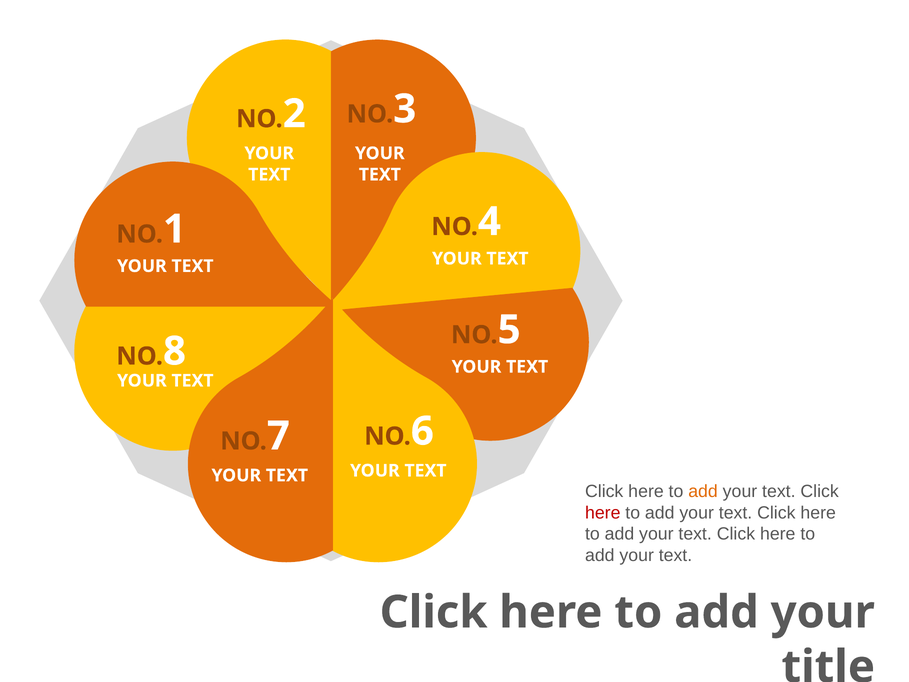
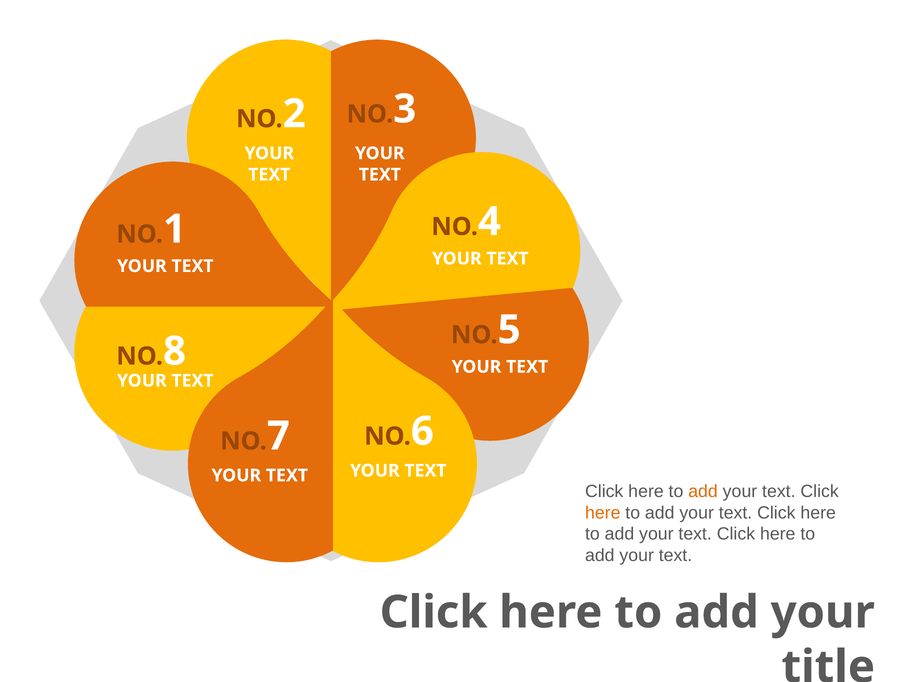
here at (603, 513) colour: red -> orange
